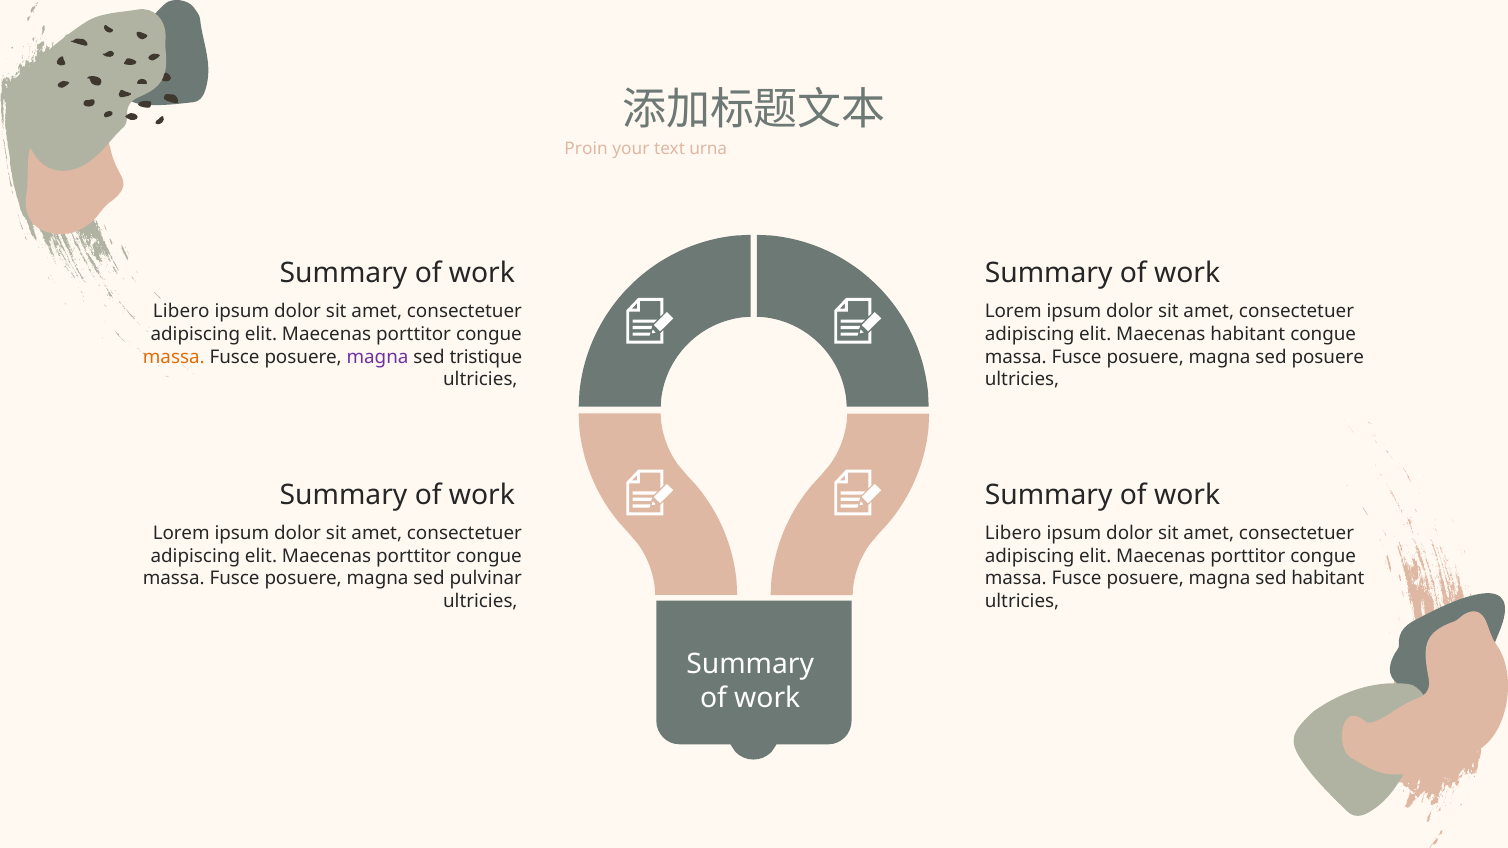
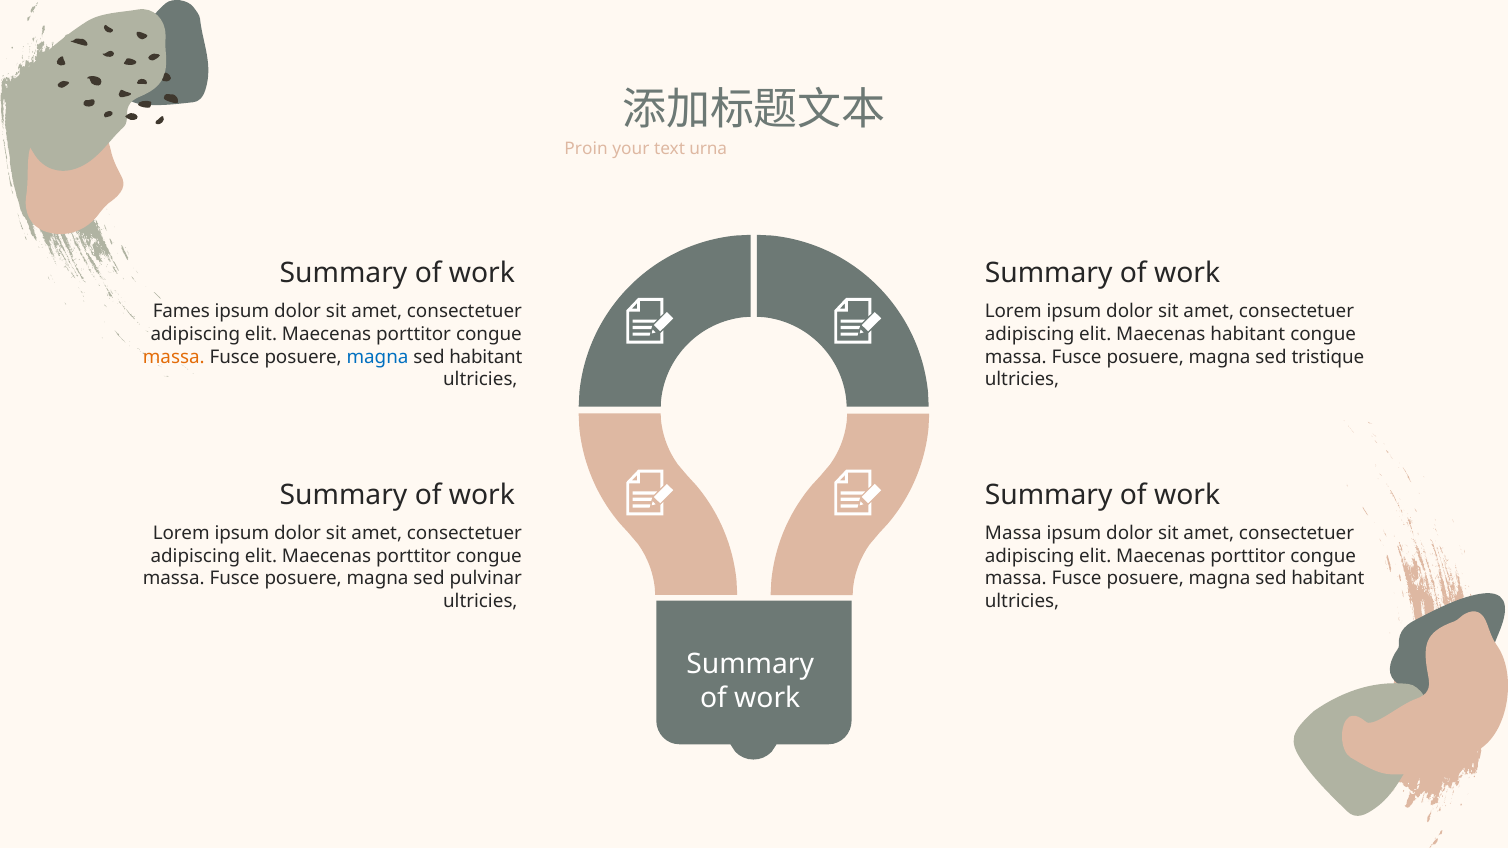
Libero at (181, 312): Libero -> Fames
magna at (378, 357) colour: purple -> blue
tristique at (486, 357): tristique -> habitant
sed posuere: posuere -> tristique
Libero at (1013, 533): Libero -> Massa
